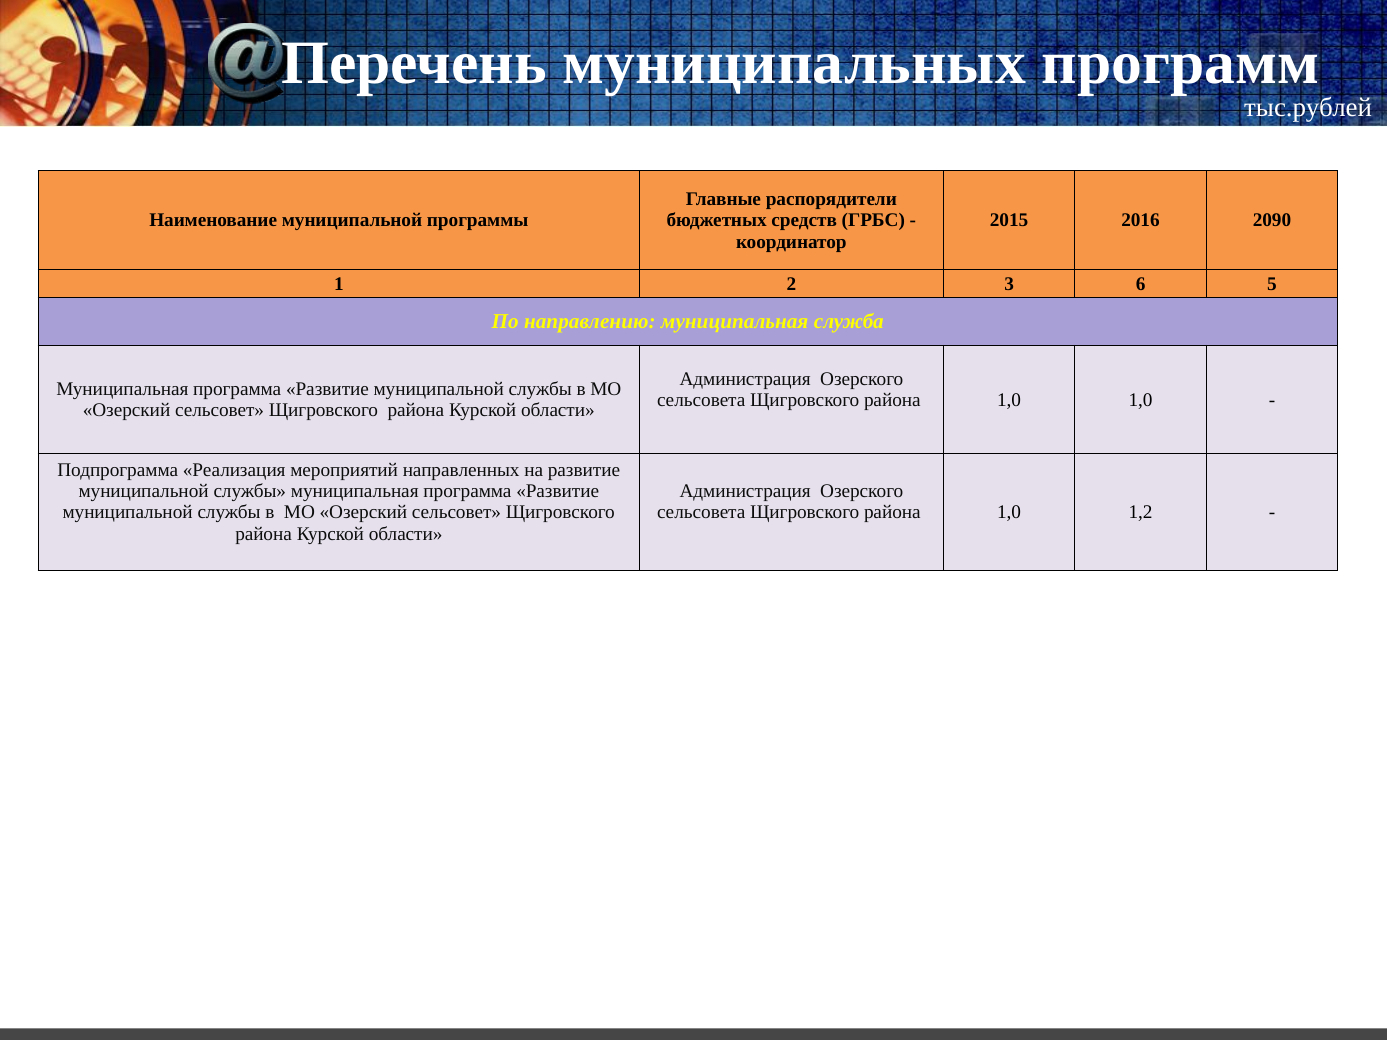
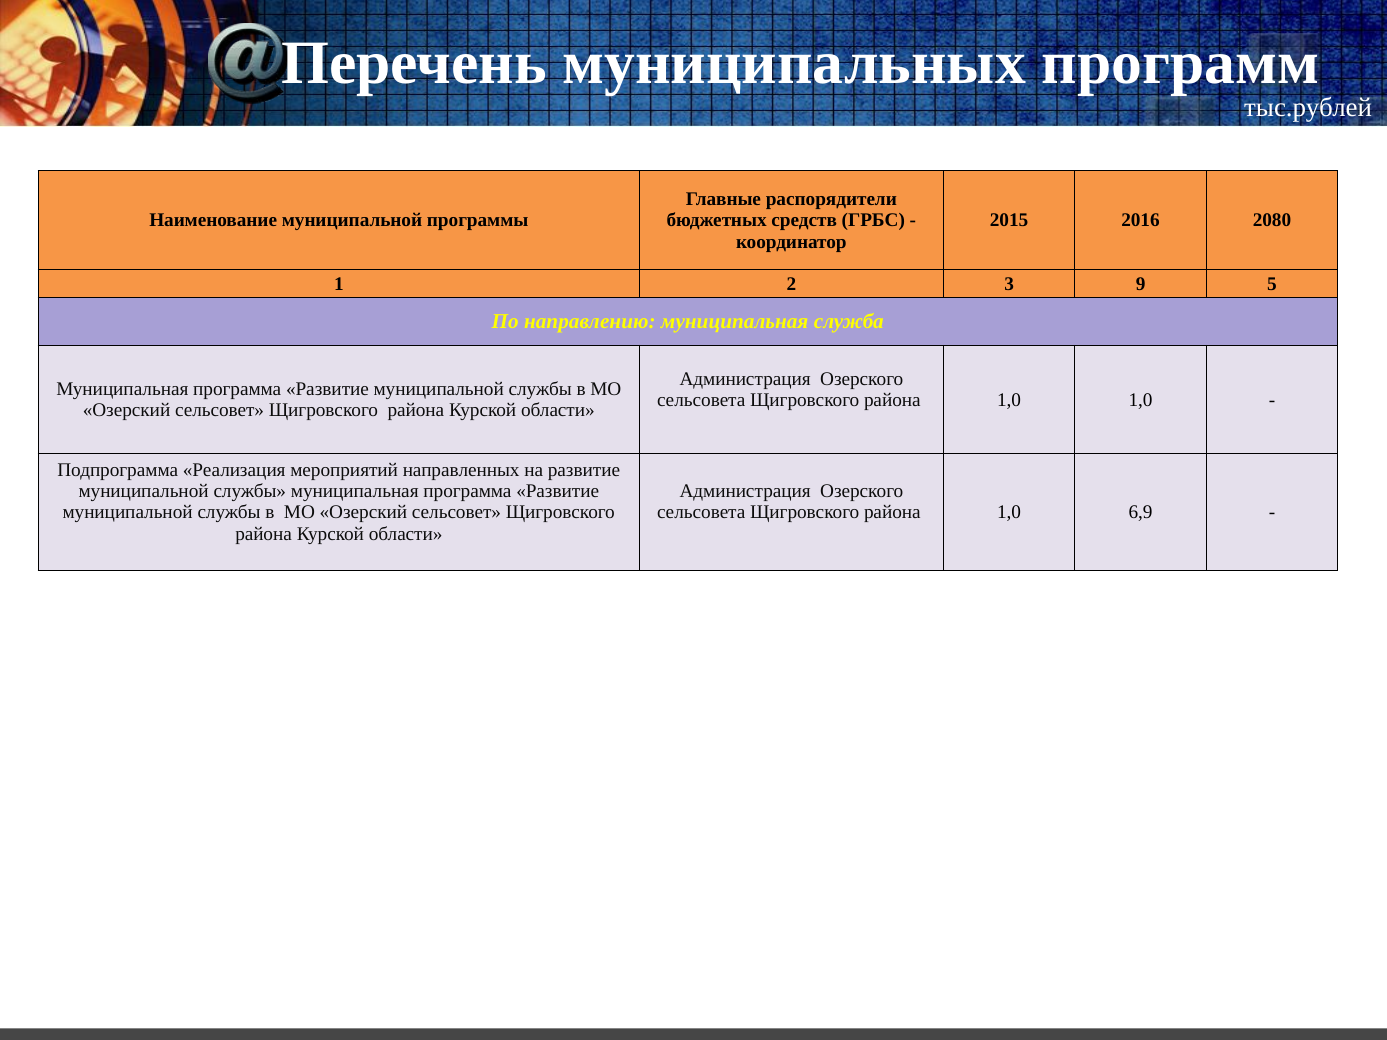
2090: 2090 -> 2080
6: 6 -> 9
1,2: 1,2 -> 6,9
